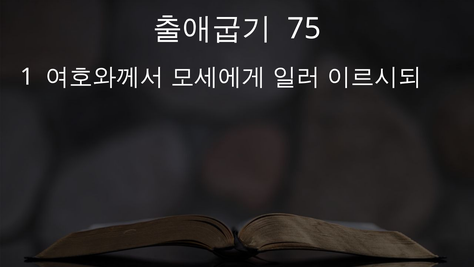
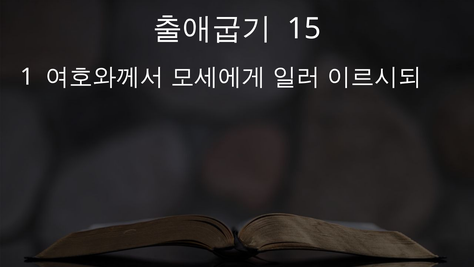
75: 75 -> 15
